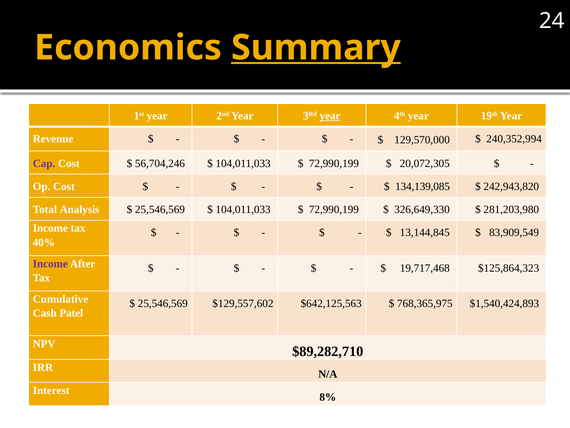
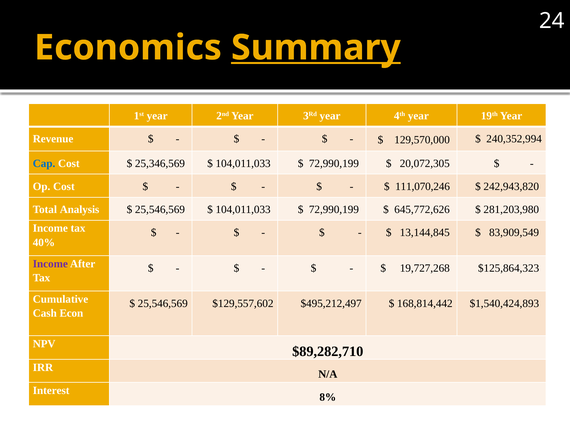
year at (330, 116) underline: present -> none
Cap colour: purple -> blue
56,704,246: 56,704,246 -> 25,346,569
134,139,085: 134,139,085 -> 111,070,246
326,649,330: 326,649,330 -> 645,772,626
19,717,468: 19,717,468 -> 19,727,268
$642,125,563: $642,125,563 -> $495,212,497
768,365,975: 768,365,975 -> 168,814,442
Patel: Patel -> Econ
